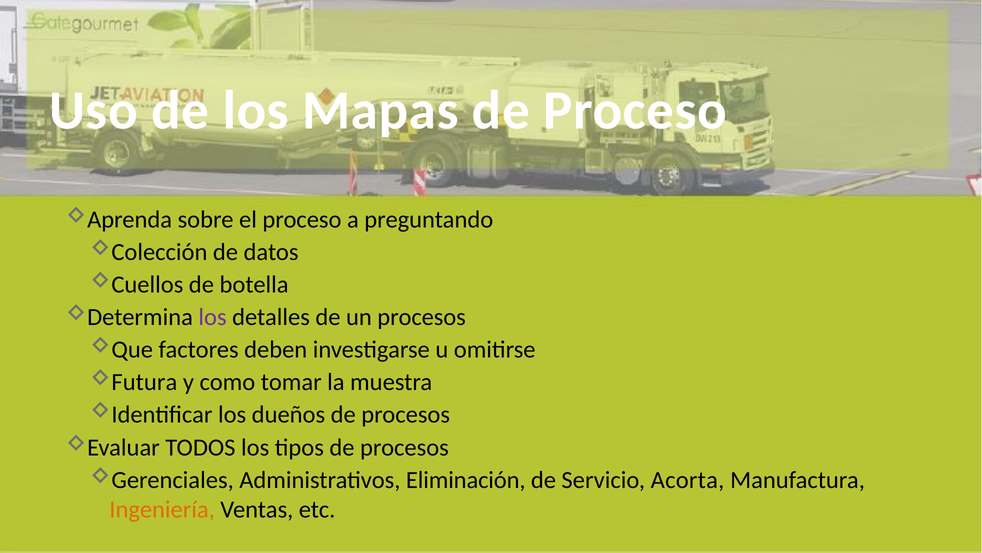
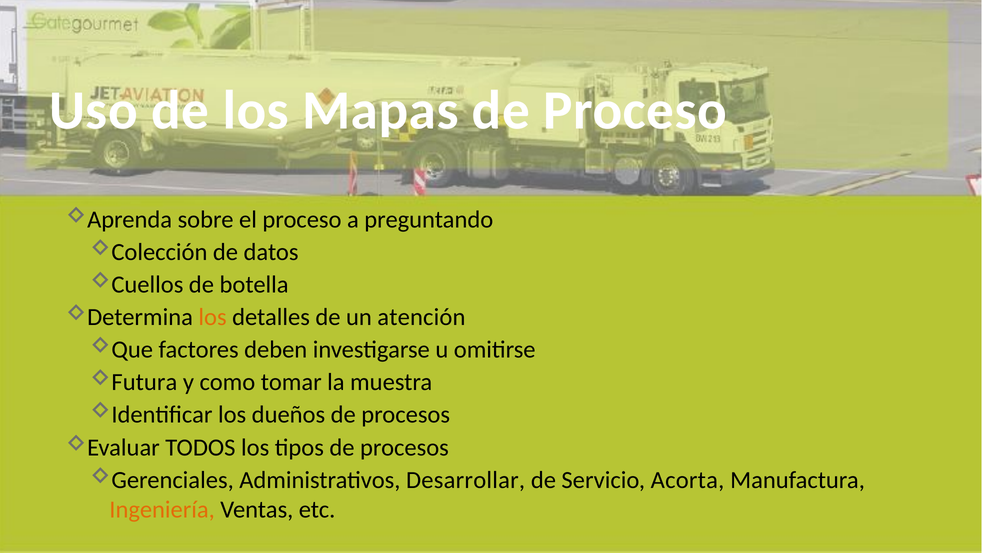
los at (213, 317) colour: purple -> orange
un procesos: procesos -> atención
Eliminación: Eliminación -> Desarrollar
